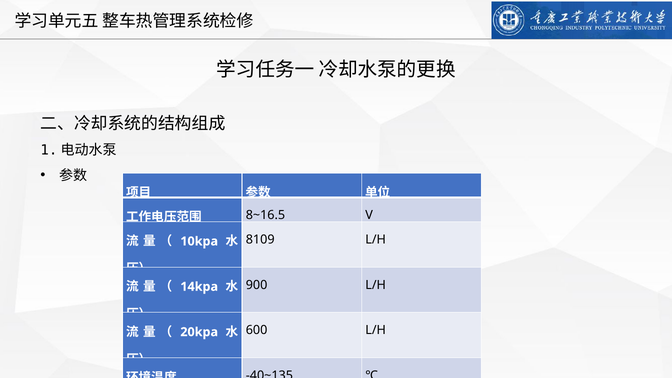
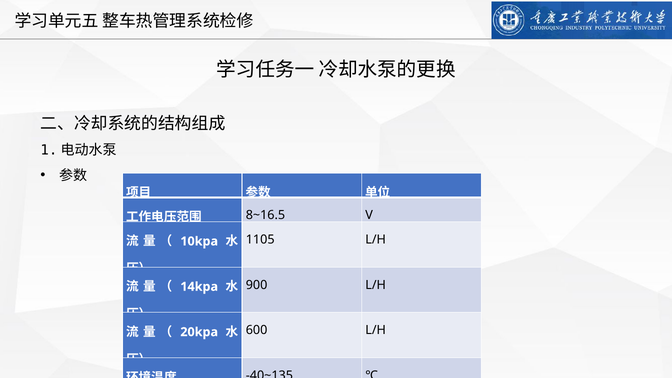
8109: 8109 -> 1105
